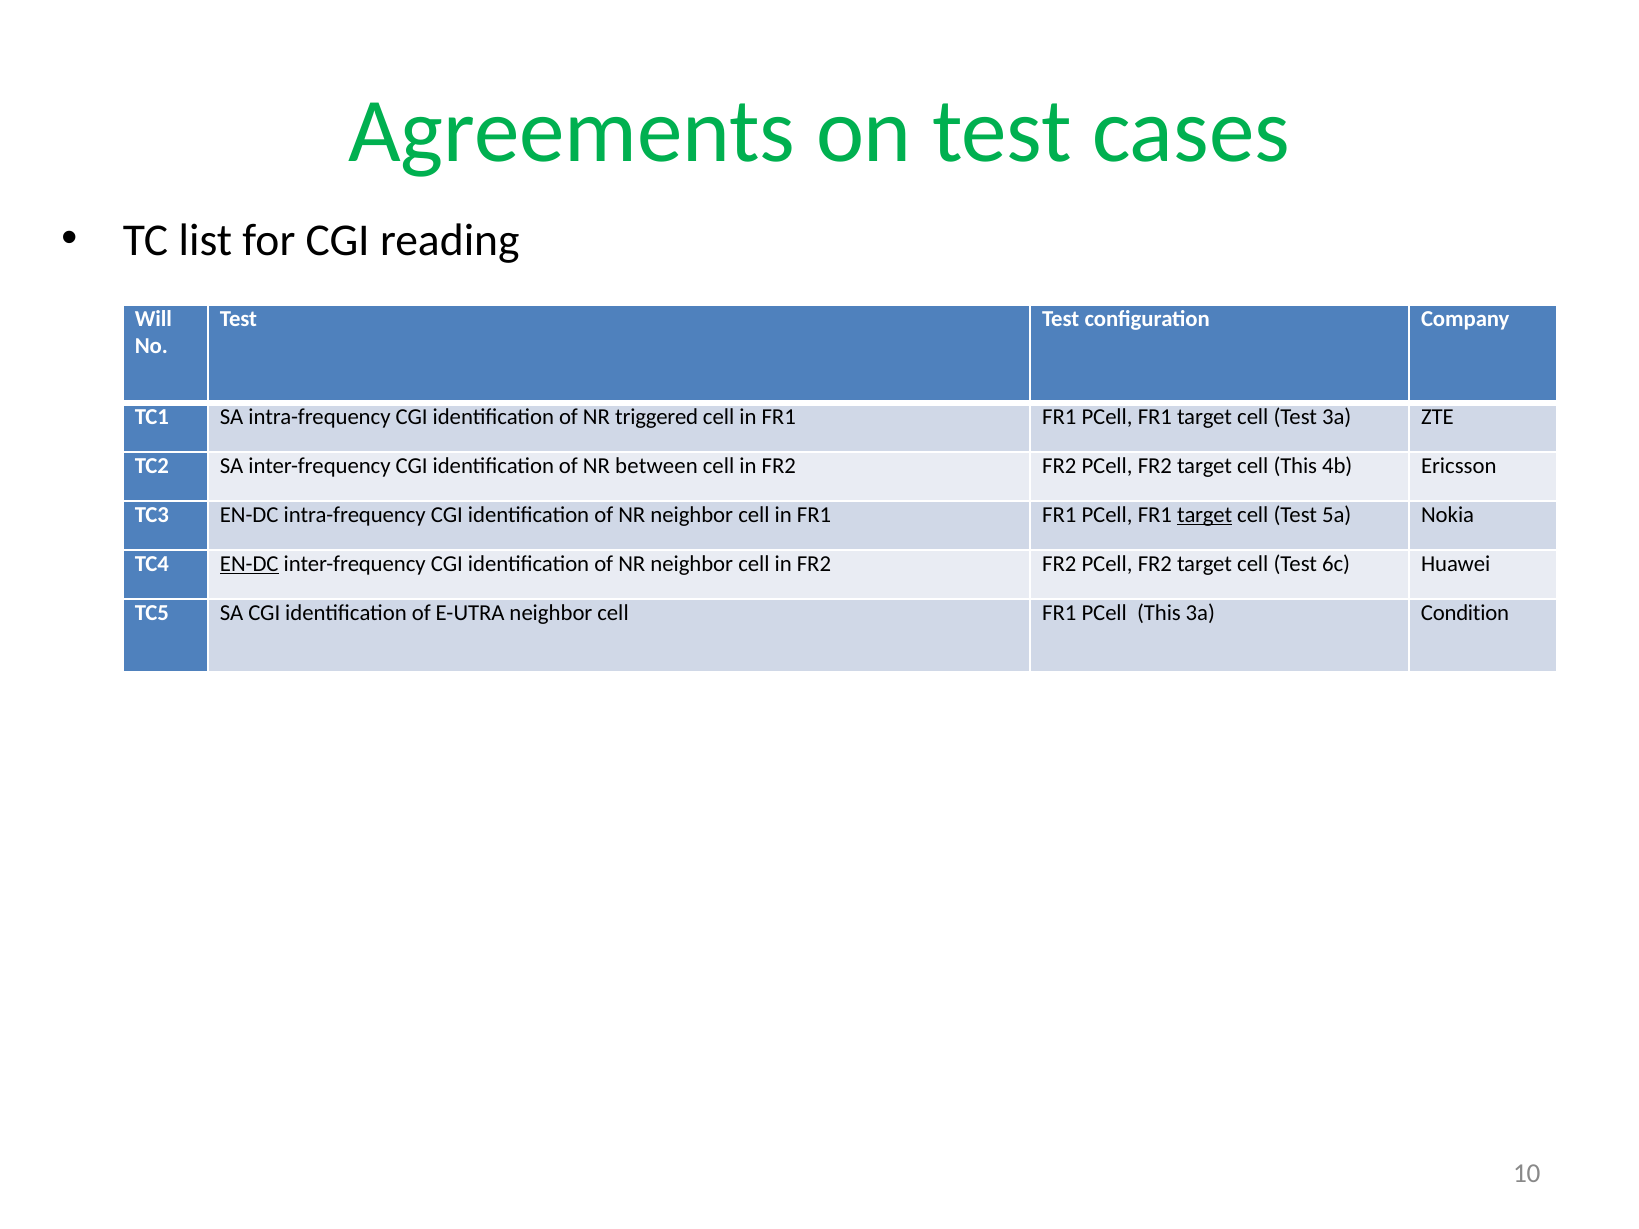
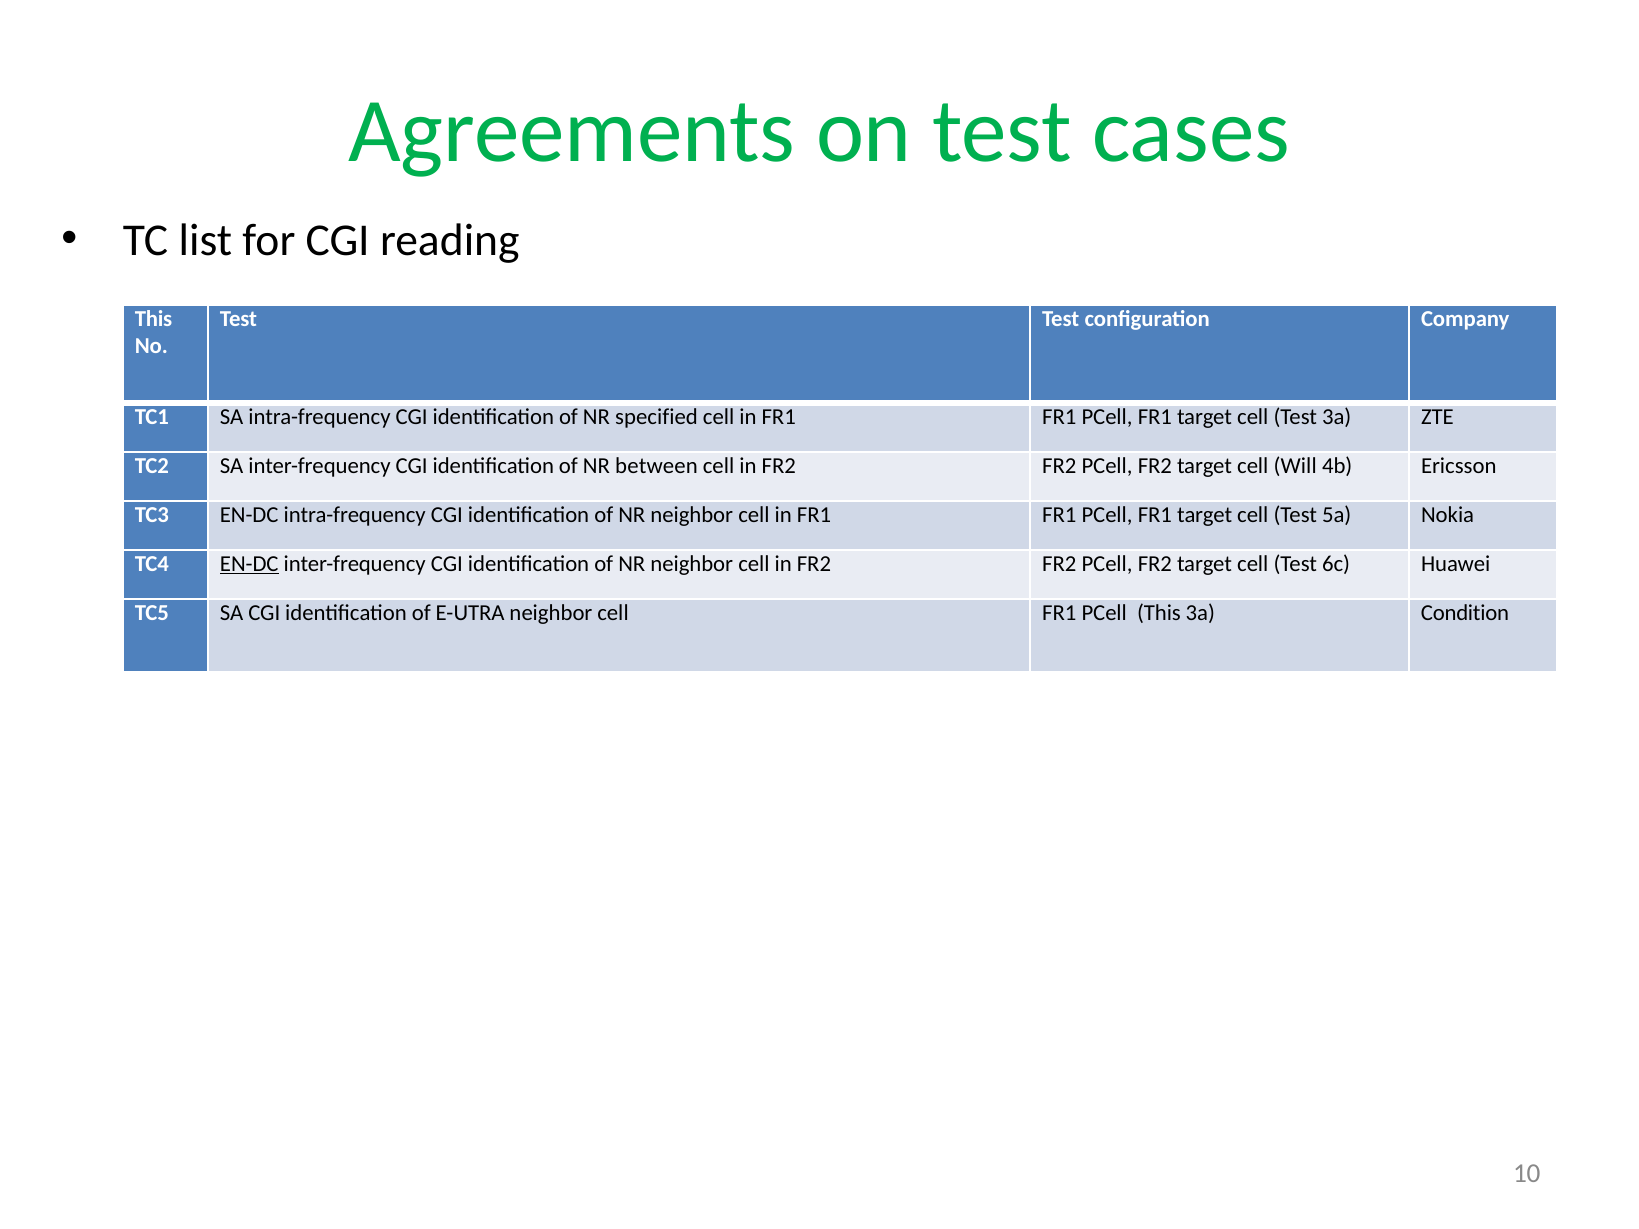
Will at (153, 319): Will -> This
triggered: triggered -> specified
cell This: This -> Will
target at (1205, 515) underline: present -> none
